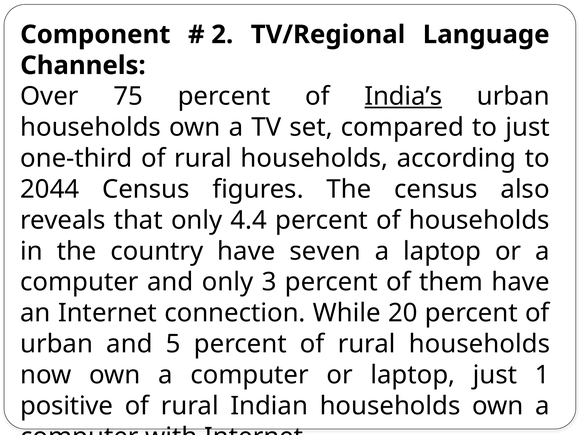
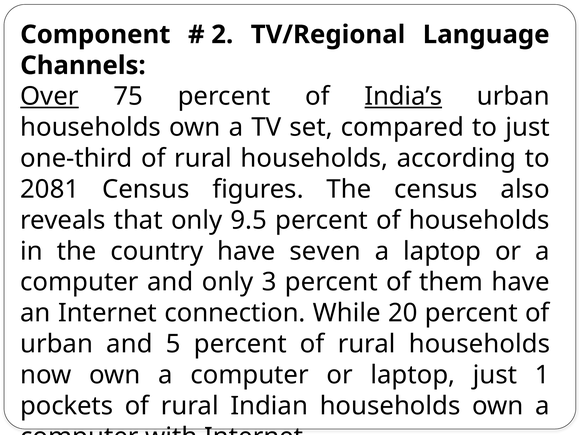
Over underline: none -> present
2044: 2044 -> 2081
4.4: 4.4 -> 9.5
positive: positive -> pockets
